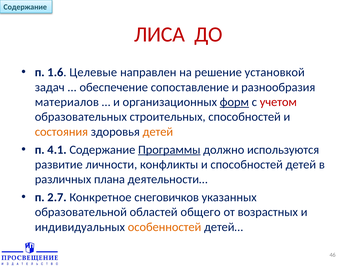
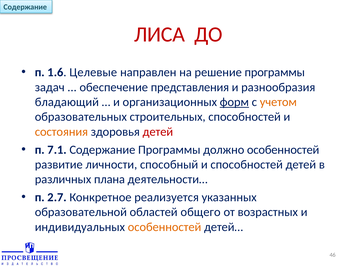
решение установкой: установкой -> программы
сопоставление: сопоставление -> представления
материалов: материалов -> бладающий
учетом colour: red -> orange
детей at (158, 132) colour: orange -> red
4.1: 4.1 -> 7.1
Программы at (169, 150) underline: present -> none
должно используются: используются -> особенностей
конфликты: конфликты -> способный
снеговичков: снеговичков -> реализуется
